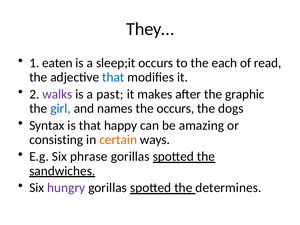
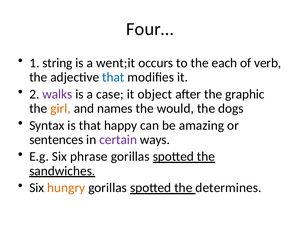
They…: They… -> Four…
eaten: eaten -> string
sleep;it: sleep;it -> went;it
read: read -> verb
past: past -> case
makes: makes -> object
girl colour: blue -> orange
the occurs: occurs -> would
consisting: consisting -> sentences
certain colour: orange -> purple
hungry colour: purple -> orange
